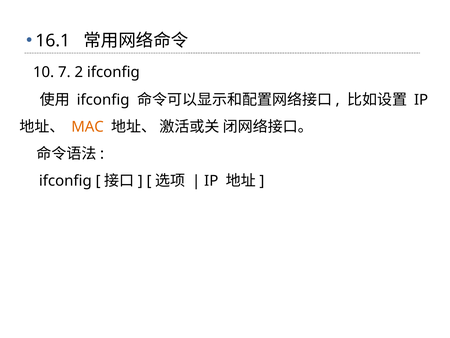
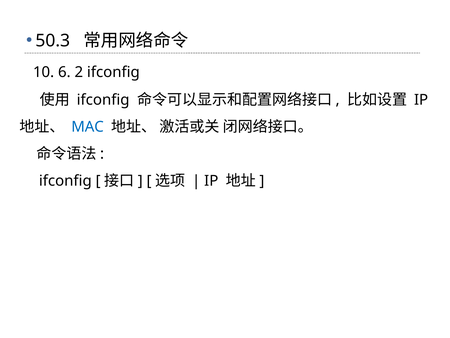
16.1: 16.1 -> 50.3
7: 7 -> 6
MAC colour: orange -> blue
